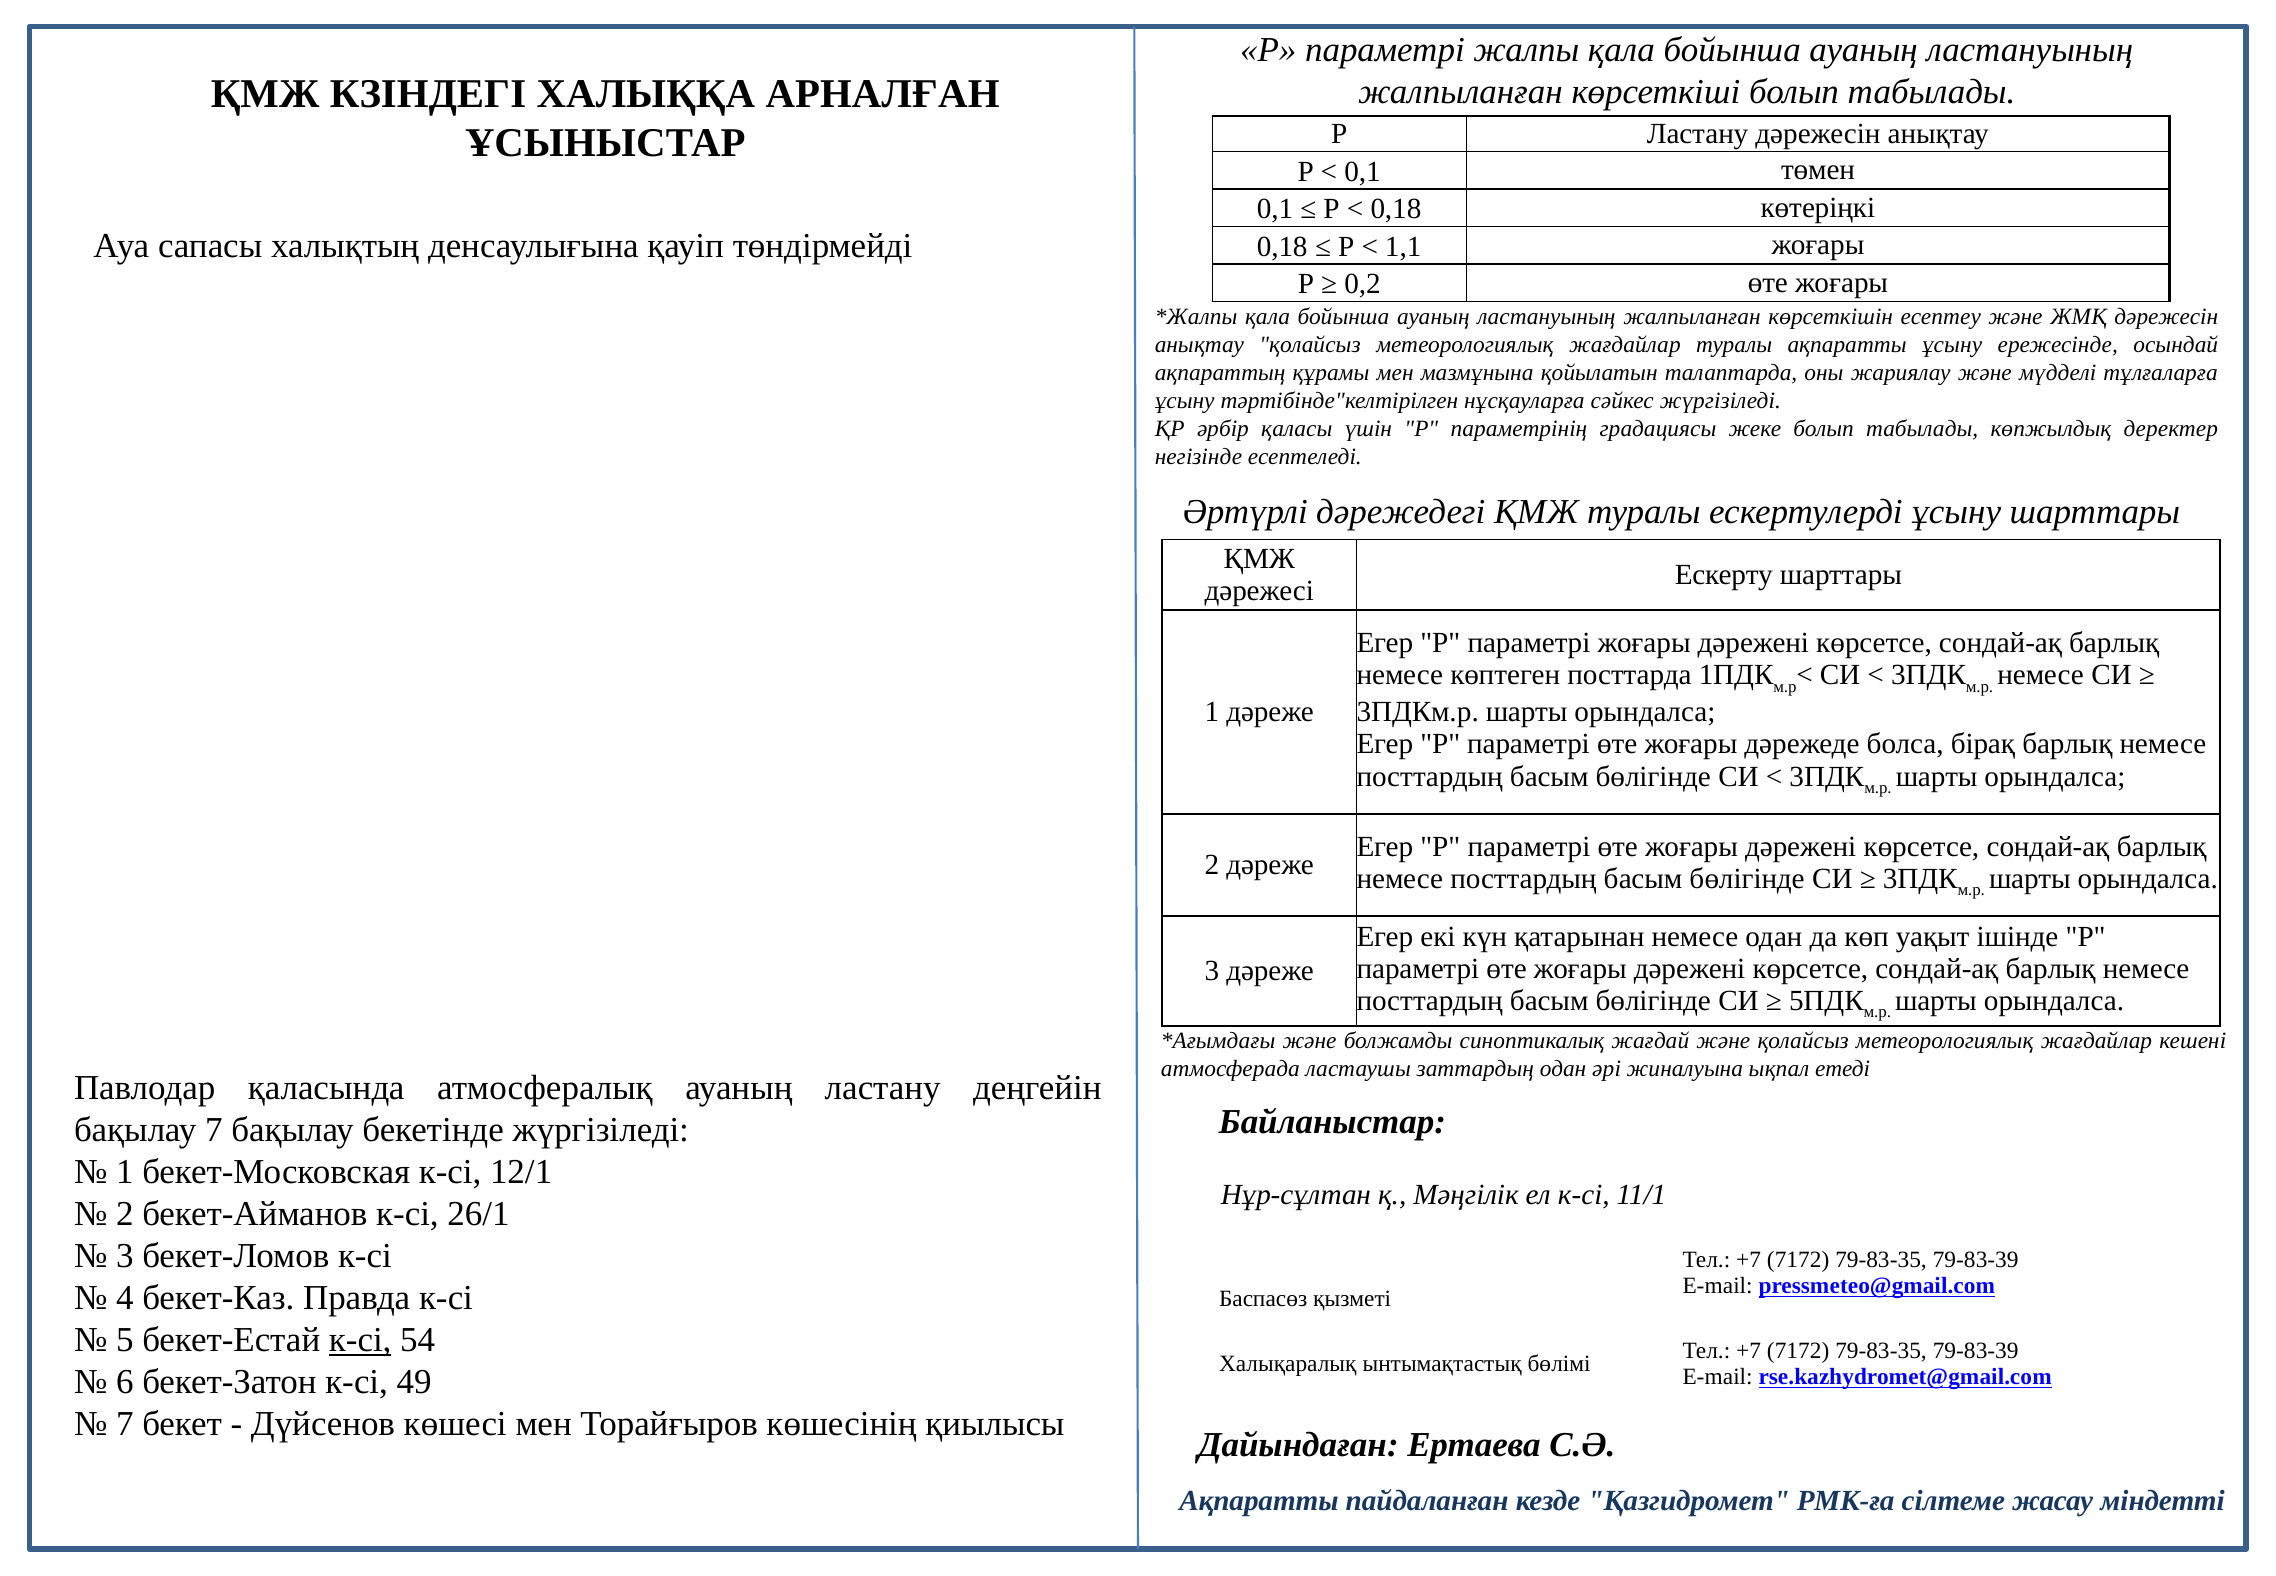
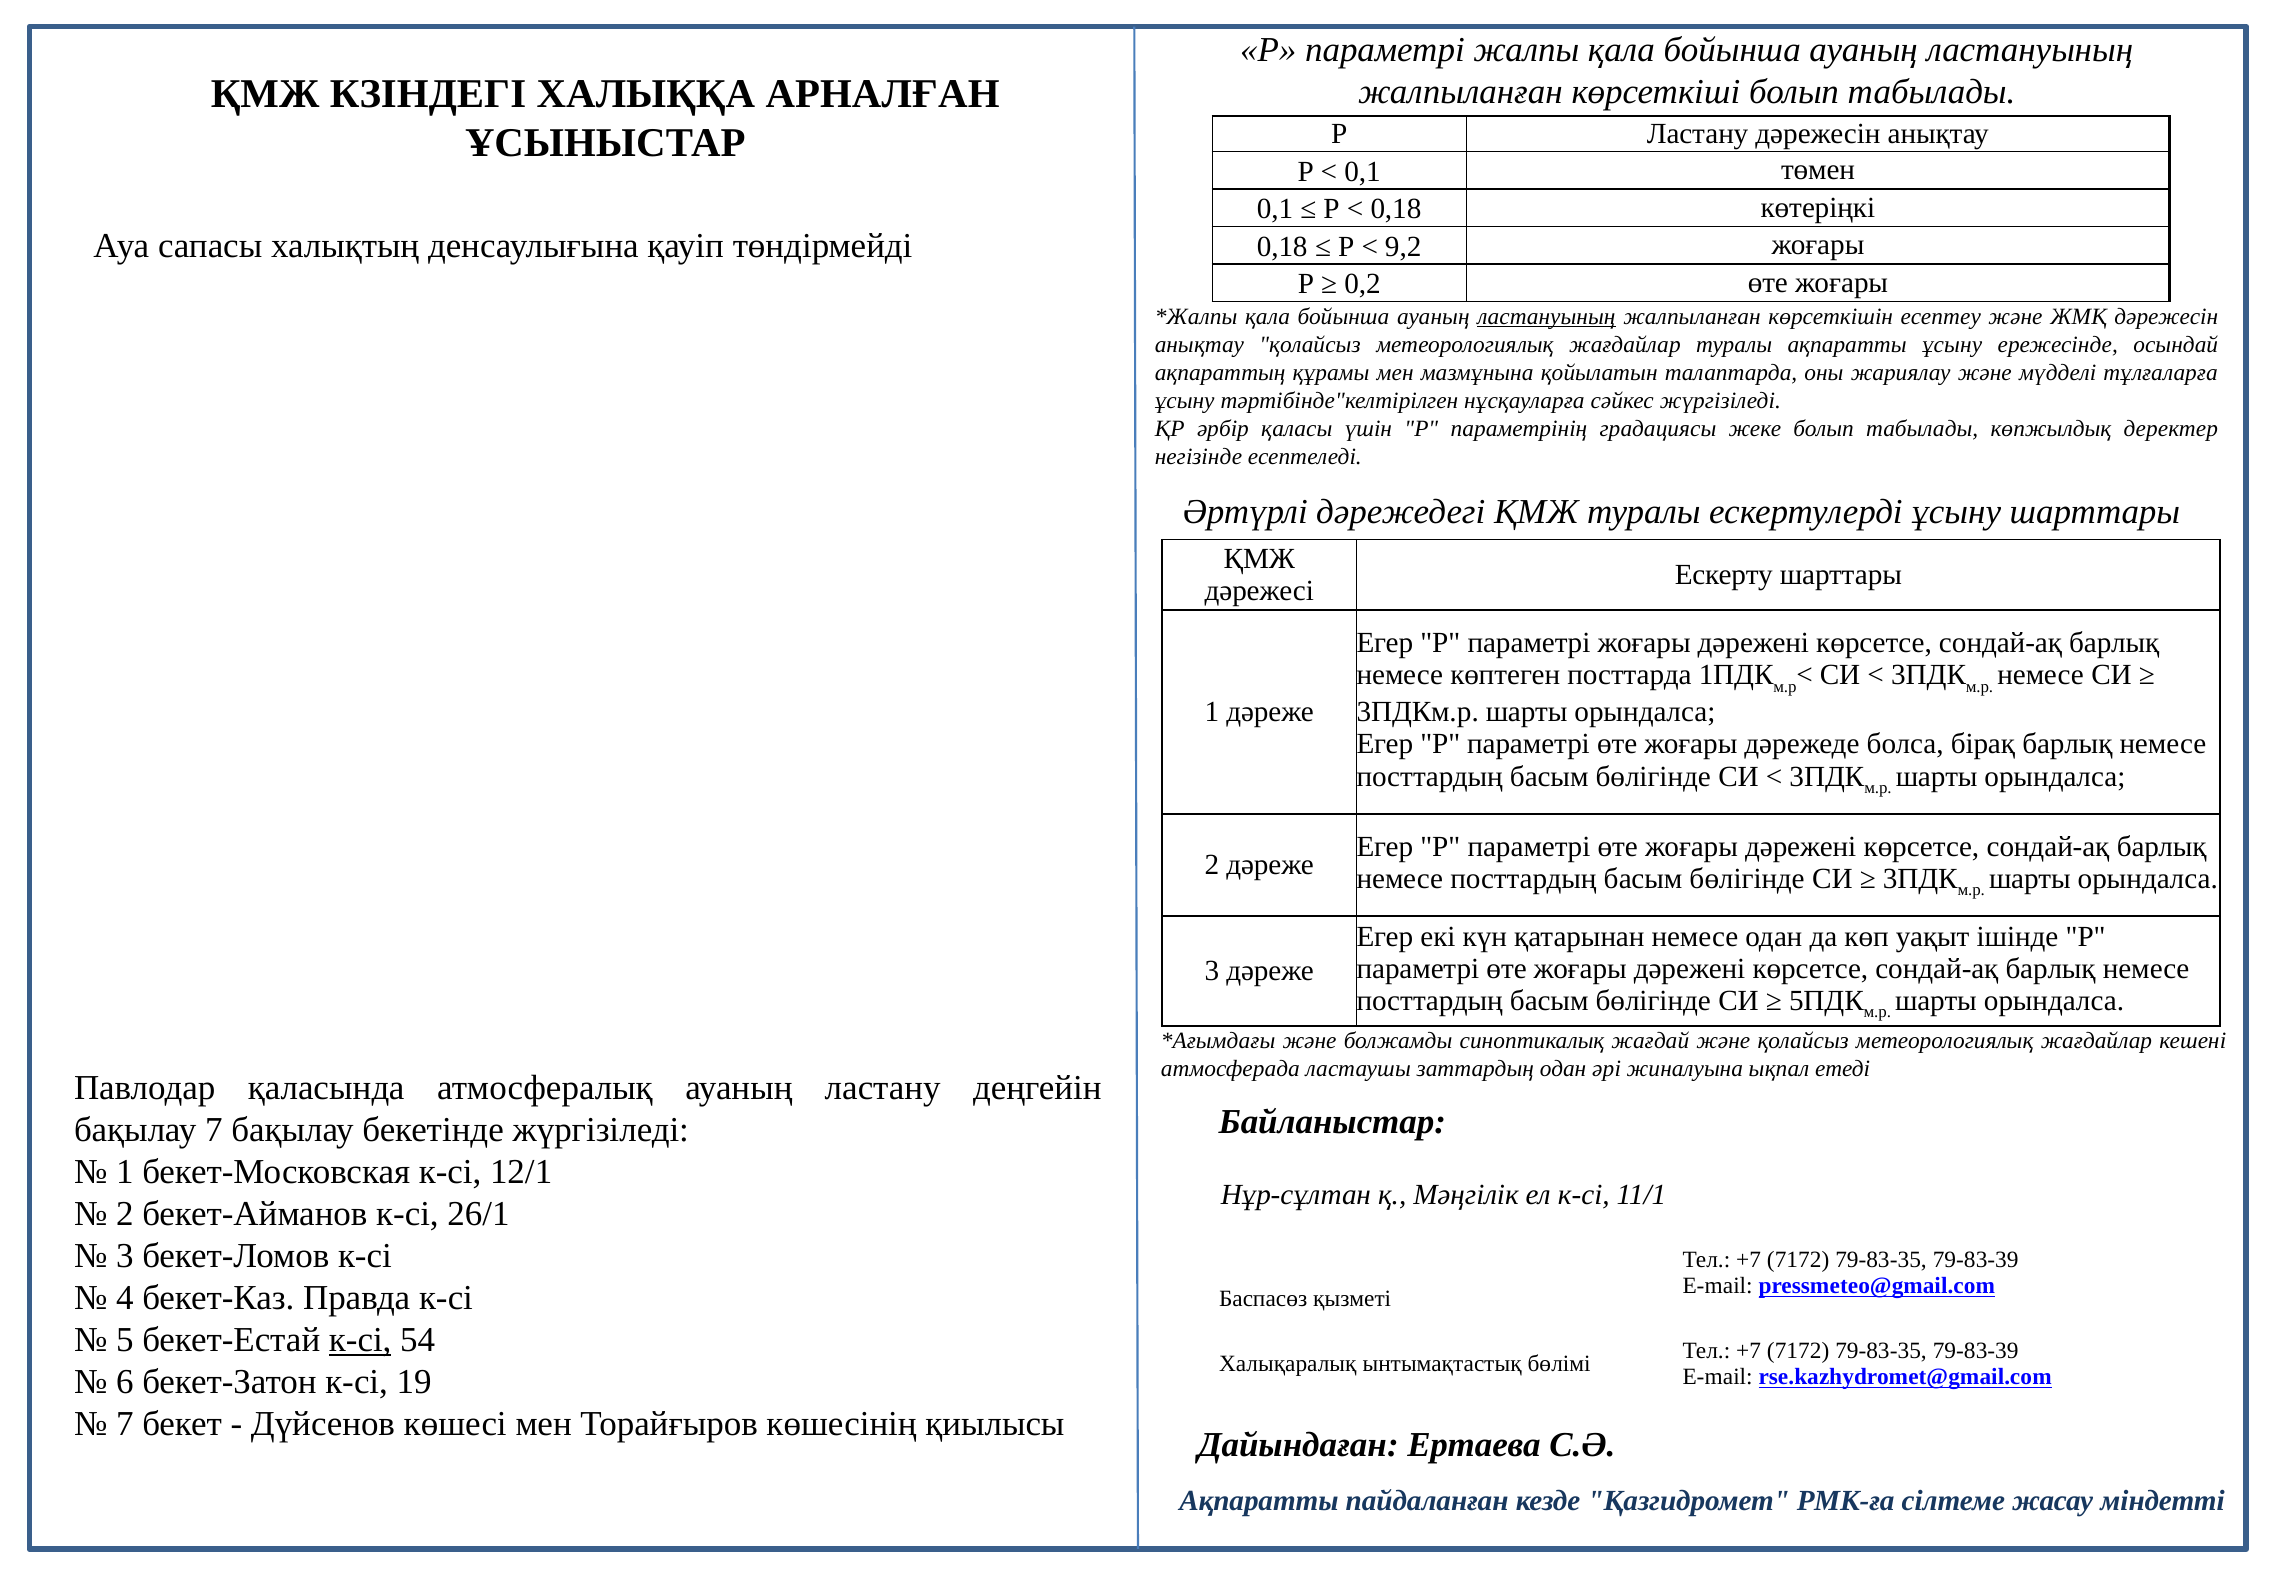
1,1: 1,1 -> 9,2
ластануының at (1546, 317) underline: none -> present
49: 49 -> 19
